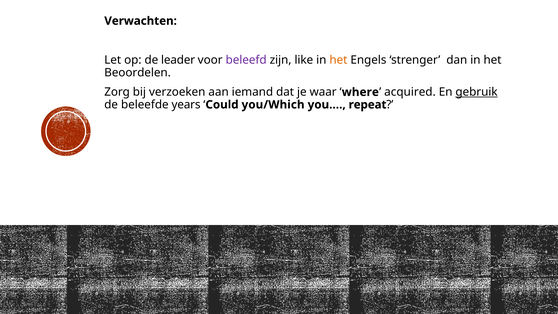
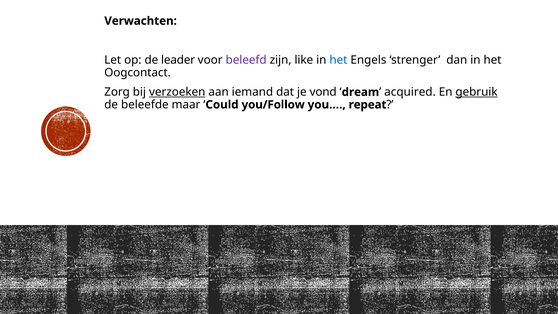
het at (338, 60) colour: orange -> blue
Beoordelen: Beoordelen -> Oogcontact
verzoeken underline: none -> present
waar: waar -> vond
where: where -> dream
years: years -> maar
you/Which: you/Which -> you/Follow
